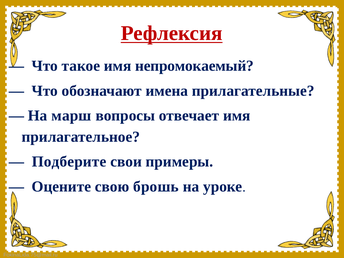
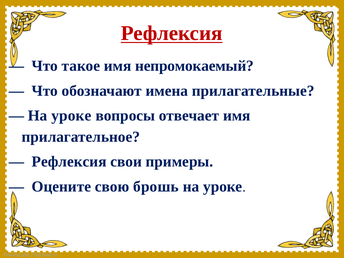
марш at (71, 116): марш -> уроке
Подберите at (69, 162): Подберите -> Рефлексия
